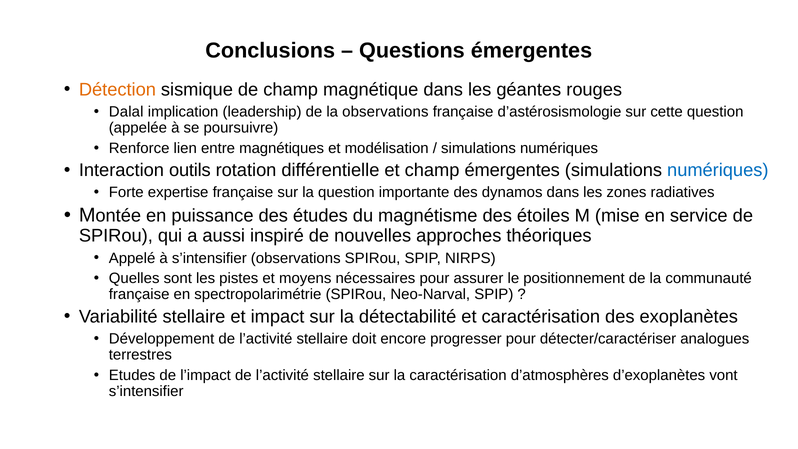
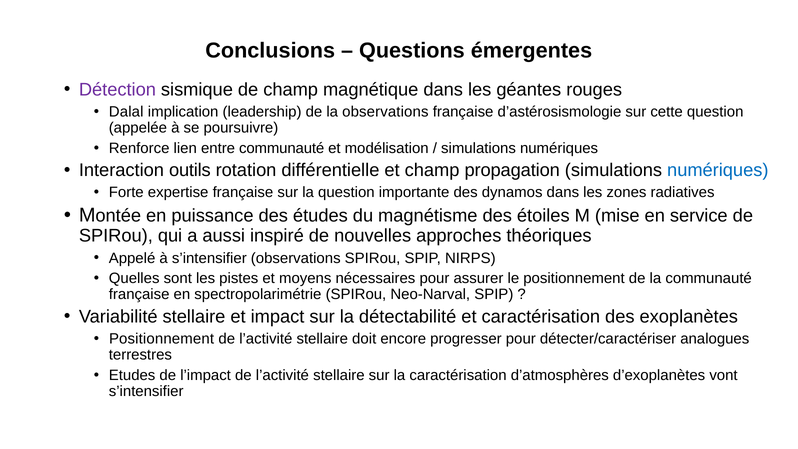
Détection colour: orange -> purple
entre magnétiques: magnétiques -> communauté
champ émergentes: émergentes -> propagation
Développement at (162, 339): Développement -> Positionnement
